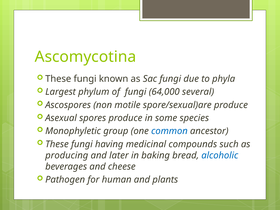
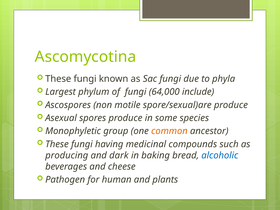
several: several -> include
common colour: blue -> orange
later: later -> dark
